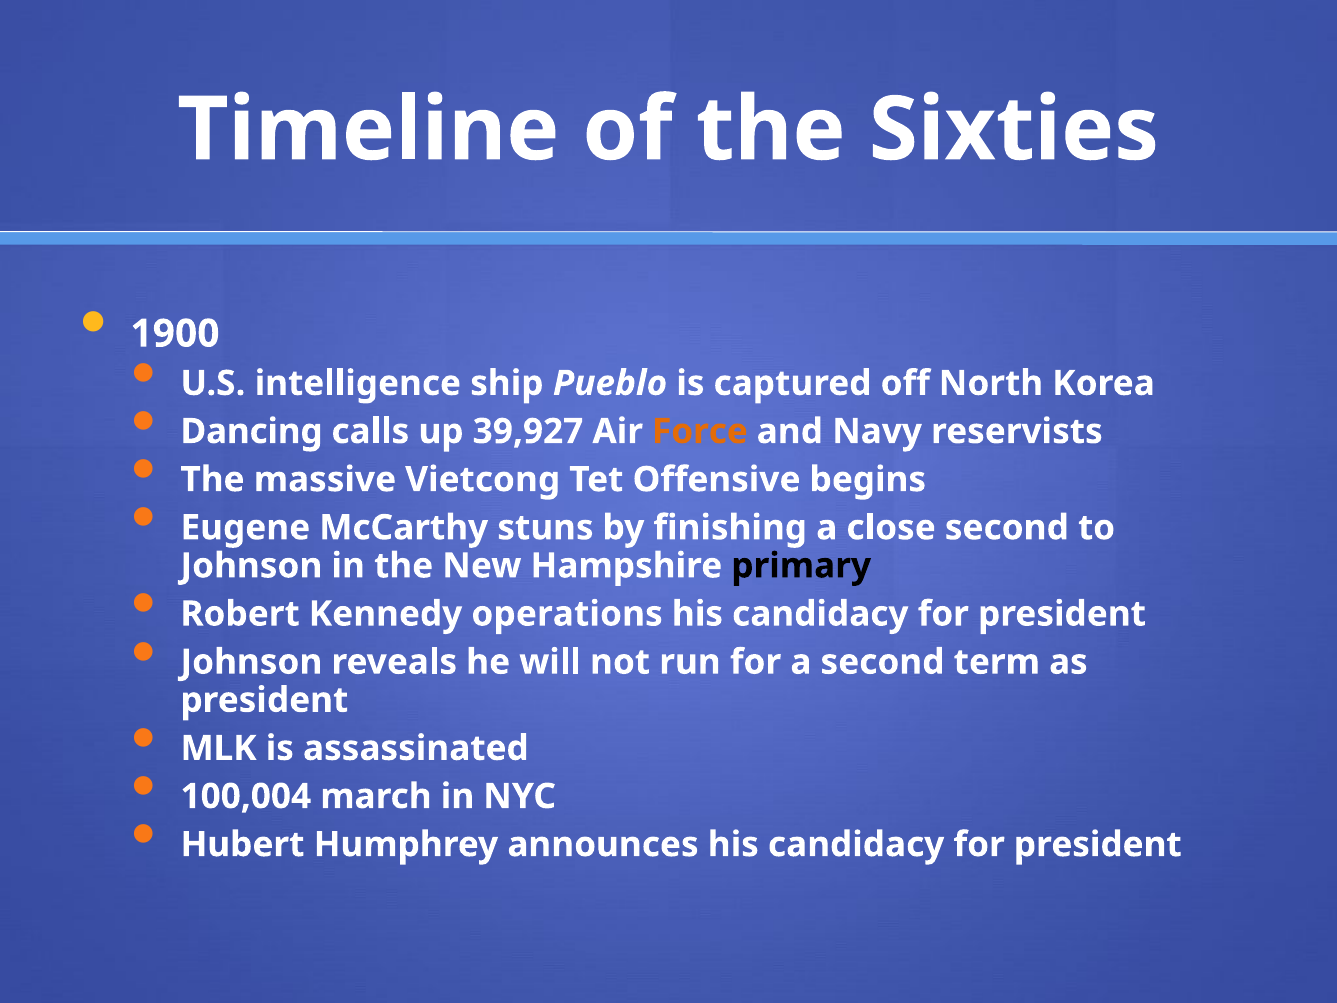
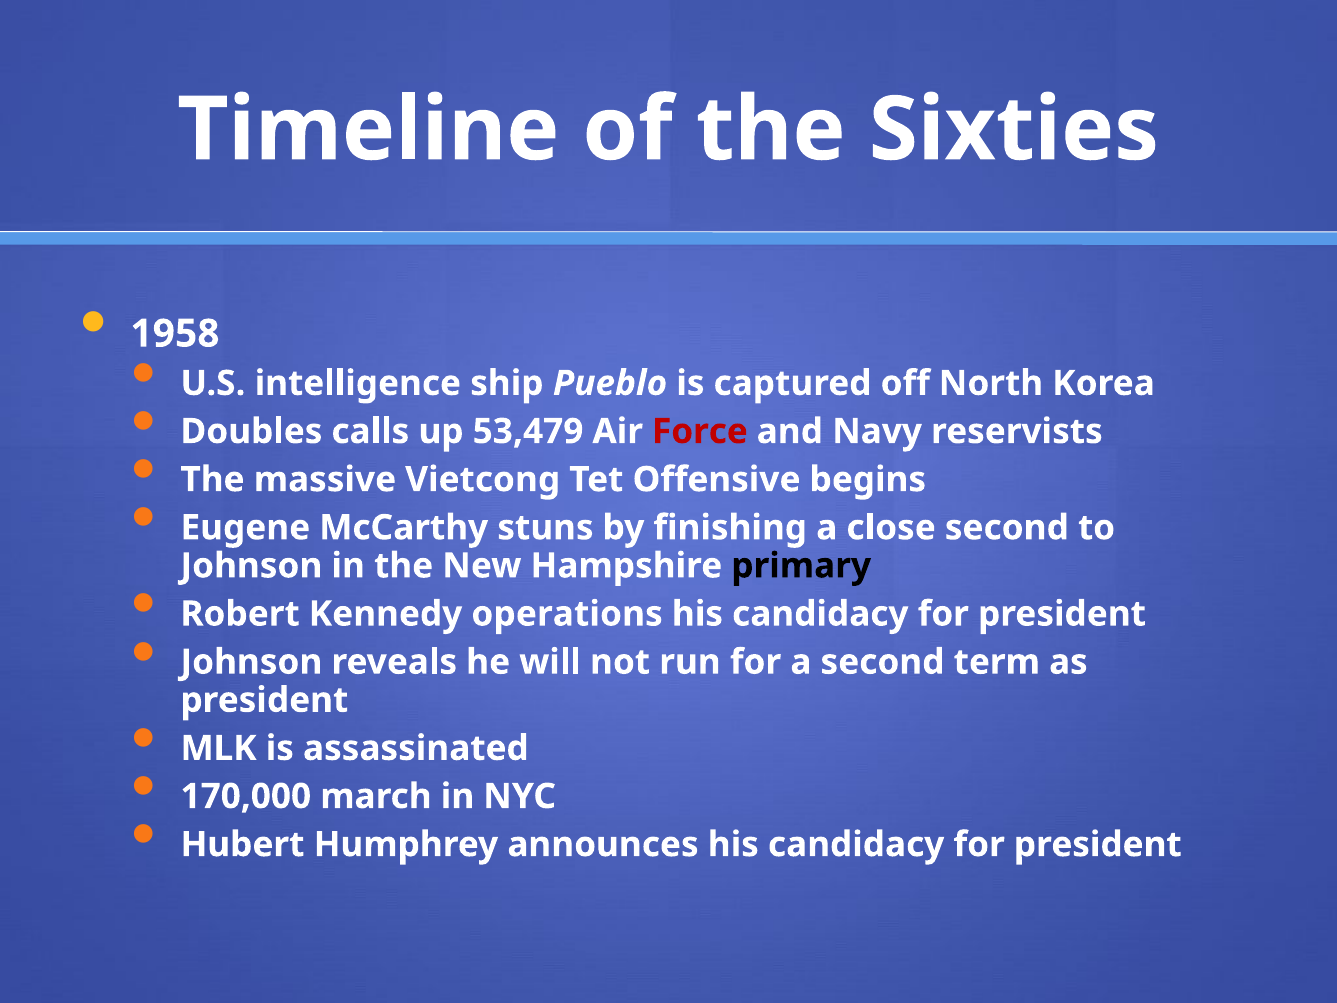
1900: 1900 -> 1958
Dancing: Dancing -> Doubles
39,927: 39,927 -> 53,479
Force colour: orange -> red
100,004: 100,004 -> 170,000
